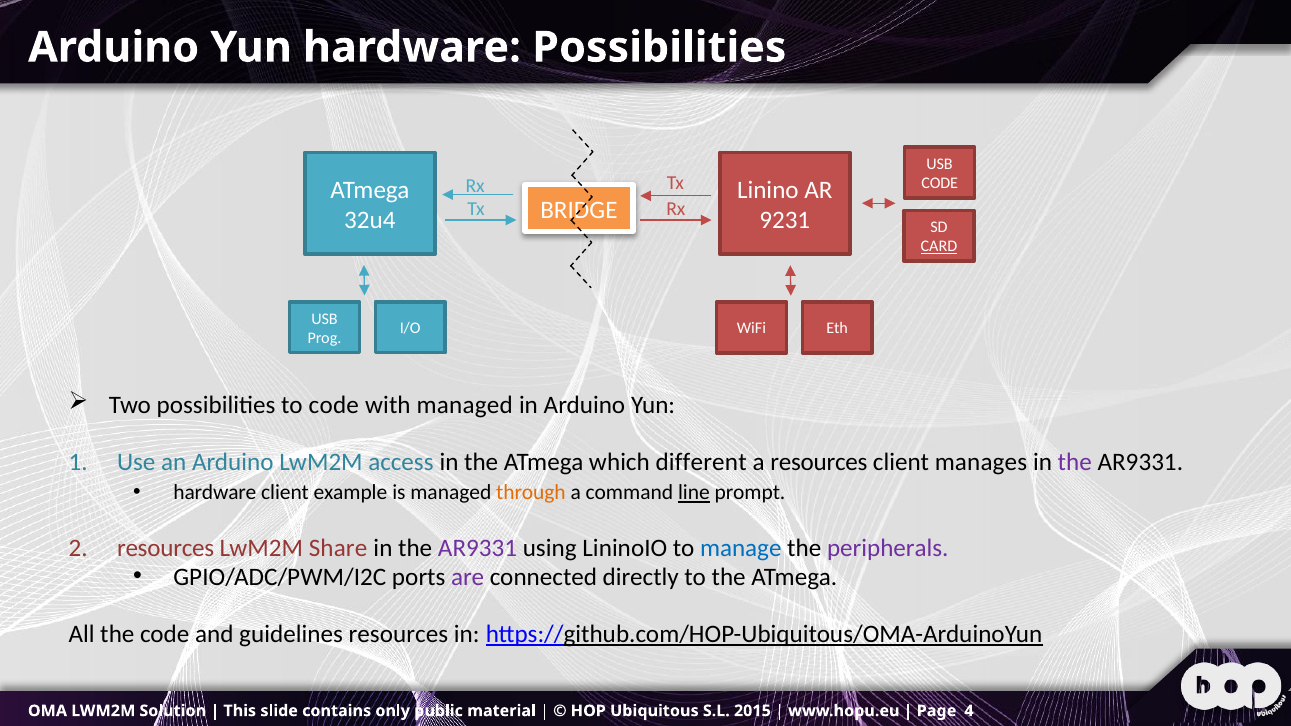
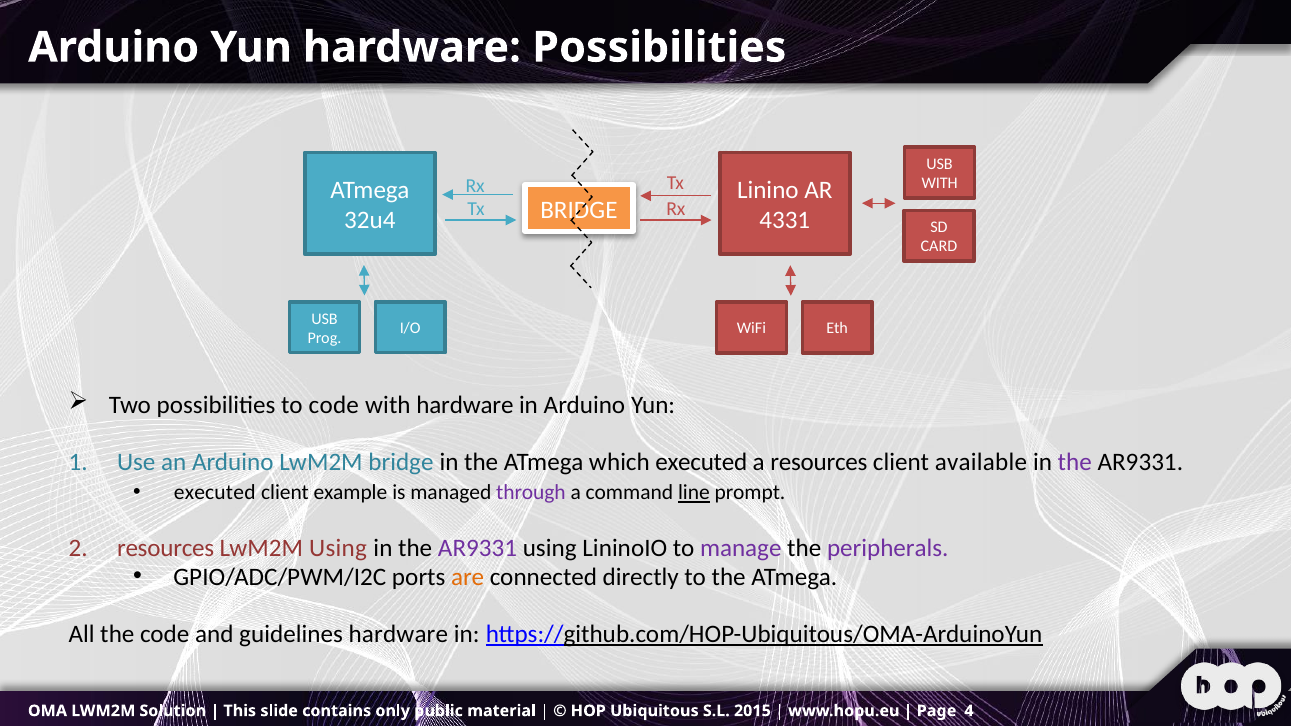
CODE at (940, 183): CODE -> WITH
9231: 9231 -> 4331
CARD underline: present -> none
with managed: managed -> hardware
LwM2M access: access -> bridge
which different: different -> executed
manages: manages -> available
hardware at (215, 493): hardware -> executed
through colour: orange -> purple
LwM2M Share: Share -> Using
manage colour: blue -> purple
are colour: purple -> orange
guidelines resources: resources -> hardware
